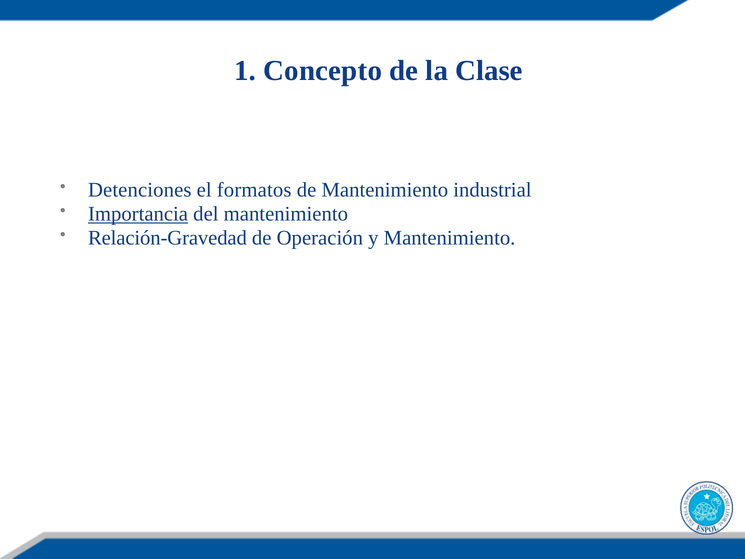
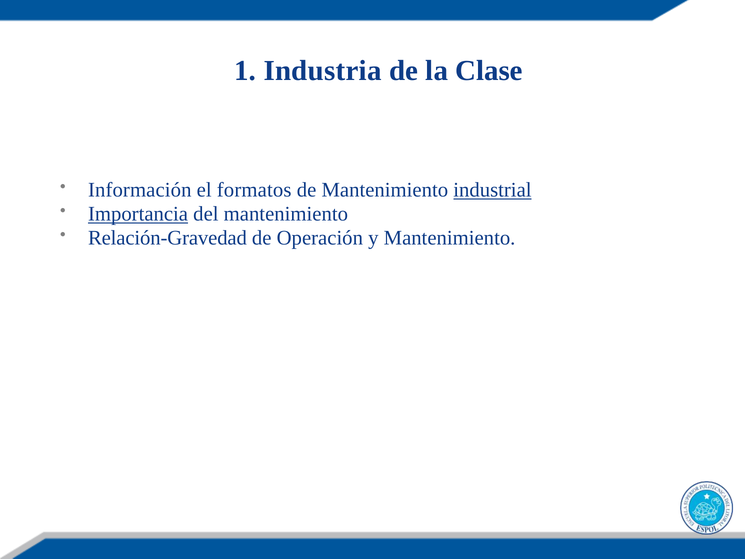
Concepto: Concepto -> Industria
Detenciones: Detenciones -> Información
industrial underline: none -> present
